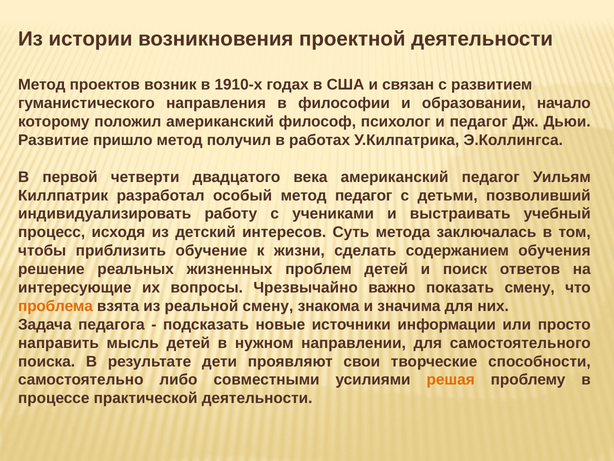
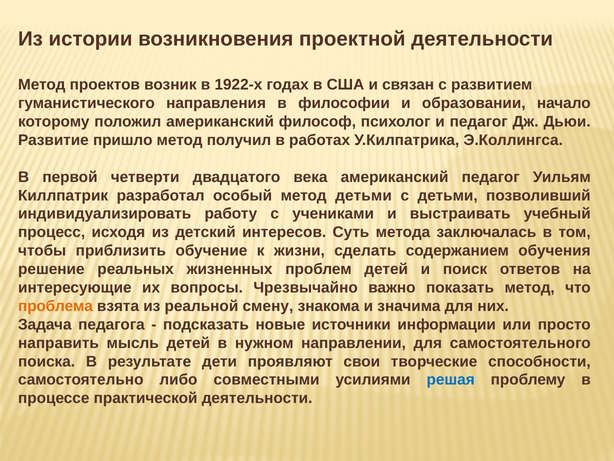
1910-х: 1910-х -> 1922-х
метод педагог: педагог -> детьми
показать смену: смену -> метод
решая colour: orange -> blue
